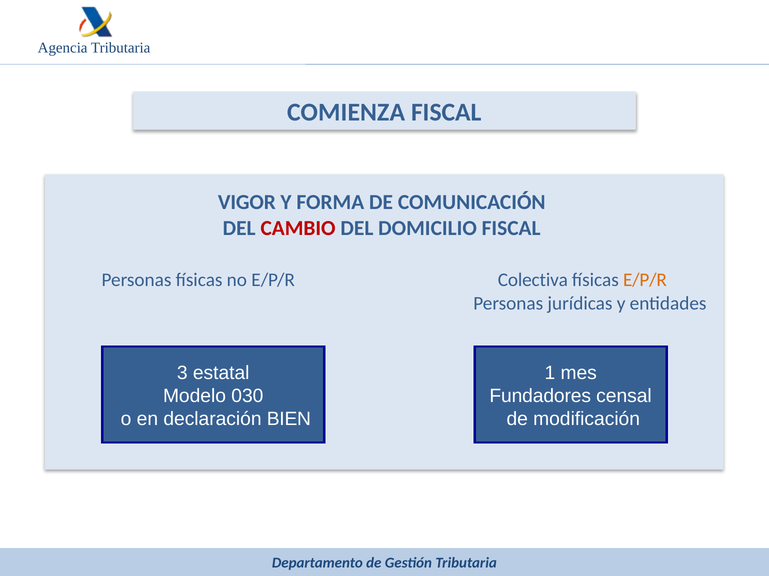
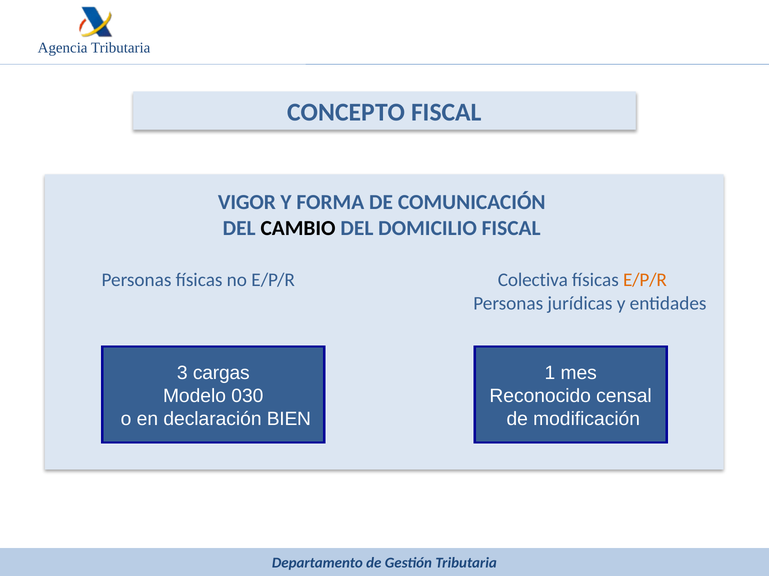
COMIENZA: COMIENZA -> CONCEPTO
CAMBIO colour: red -> black
estatal: estatal -> cargas
Fundadores: Fundadores -> Reconocido
